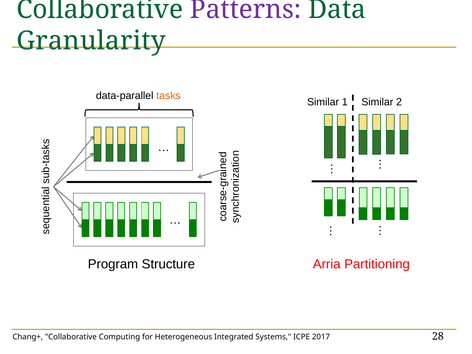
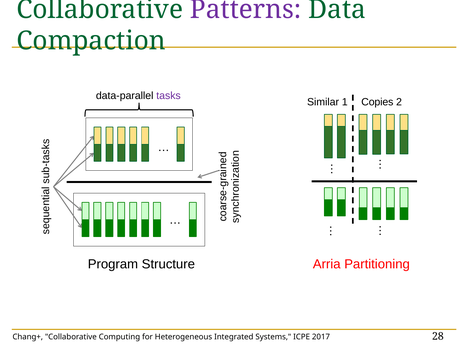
Granularity: Granularity -> Compaction
tasks colour: orange -> purple
1 Similar: Similar -> Copies
